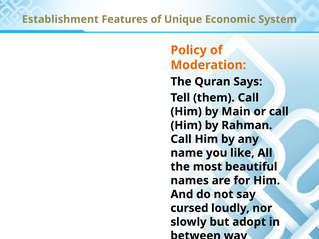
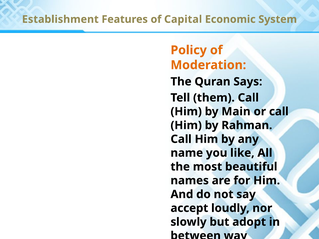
Unique: Unique -> Capital
cursed: cursed -> accept
